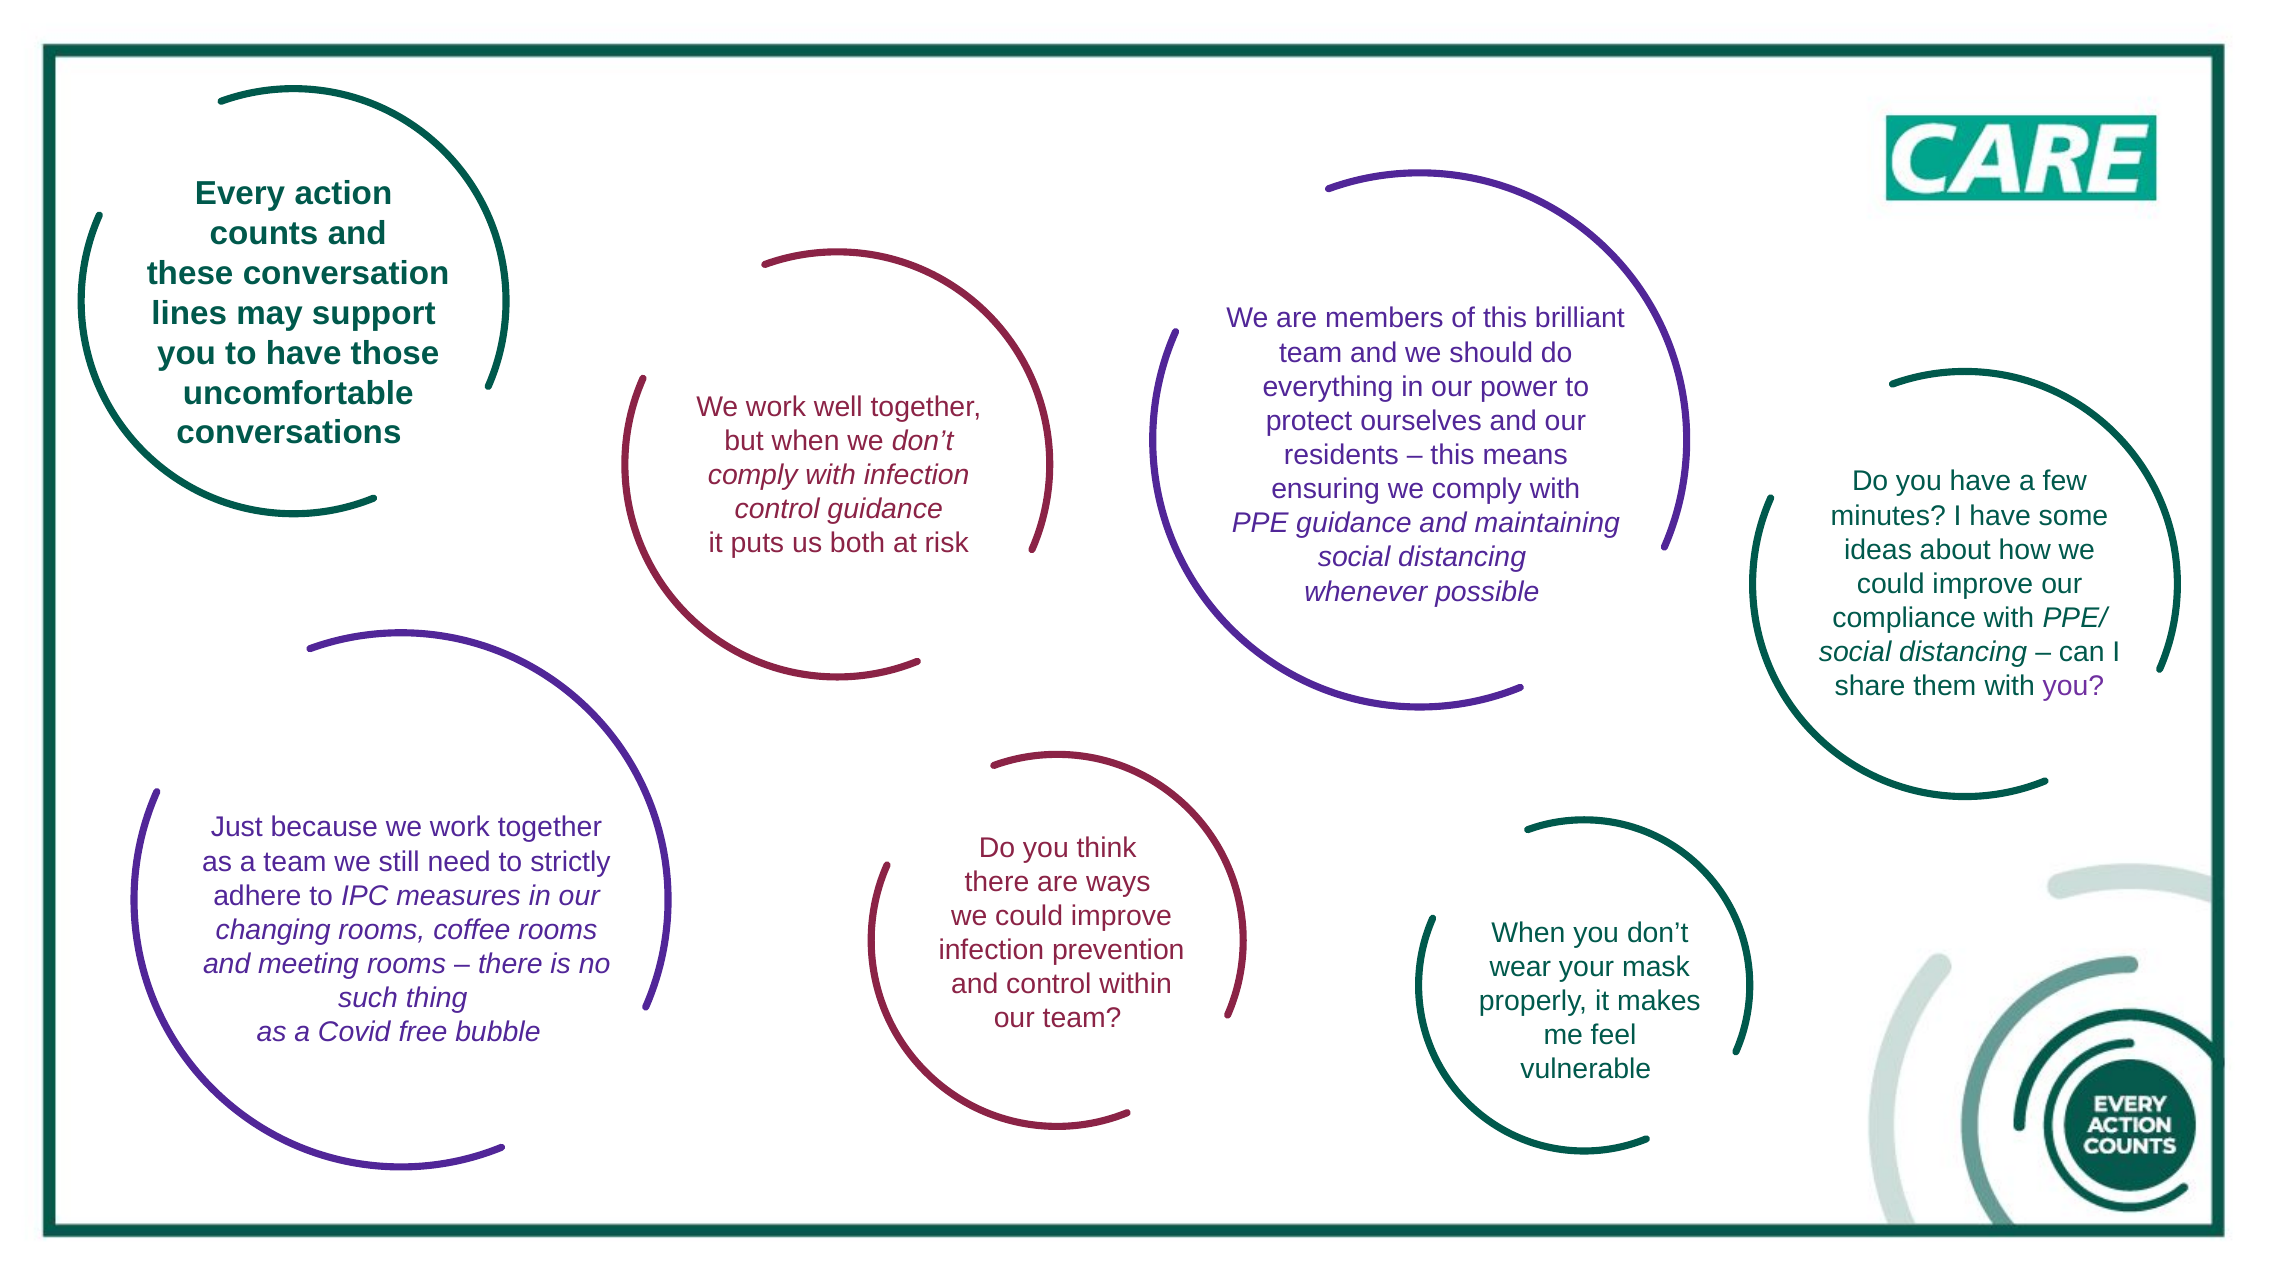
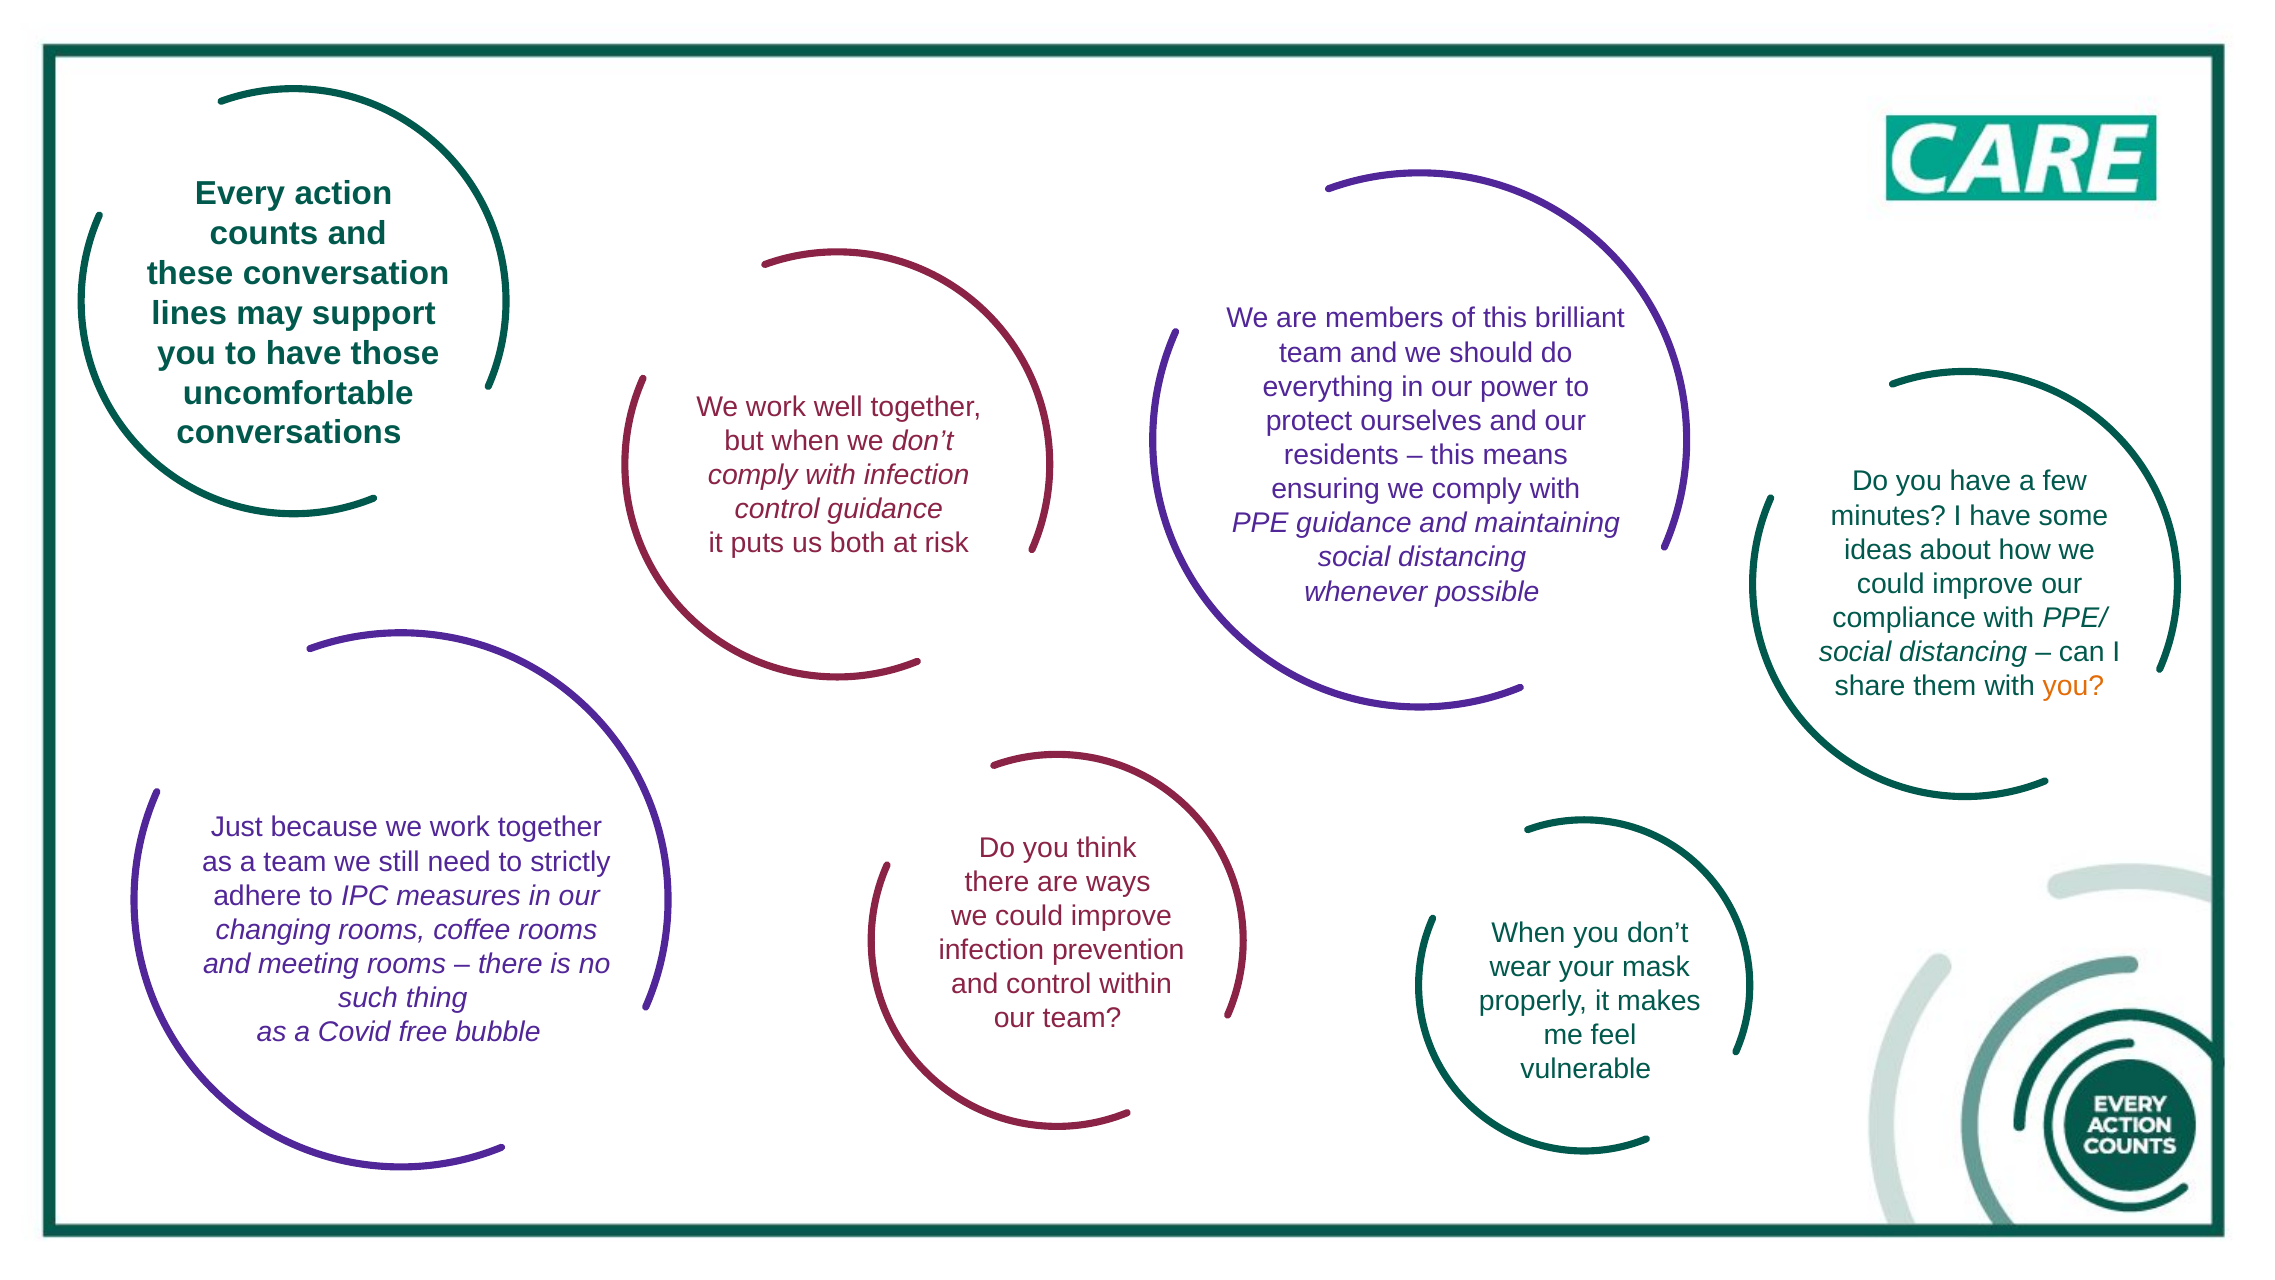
you at (2073, 686) colour: purple -> orange
